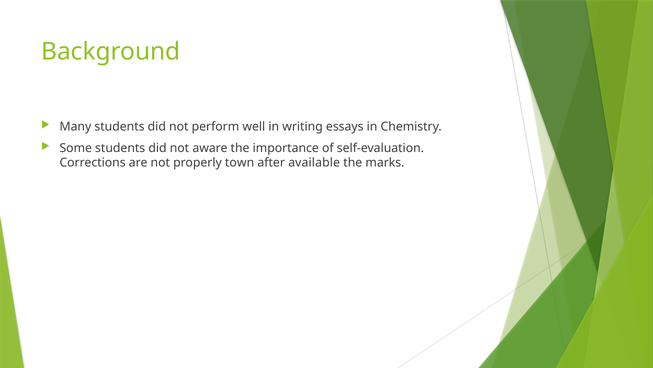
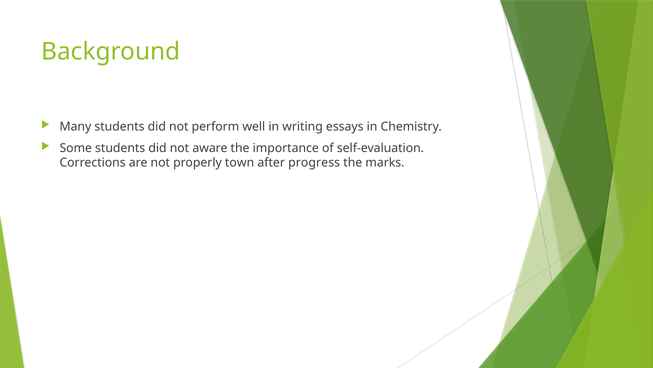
available: available -> progress
